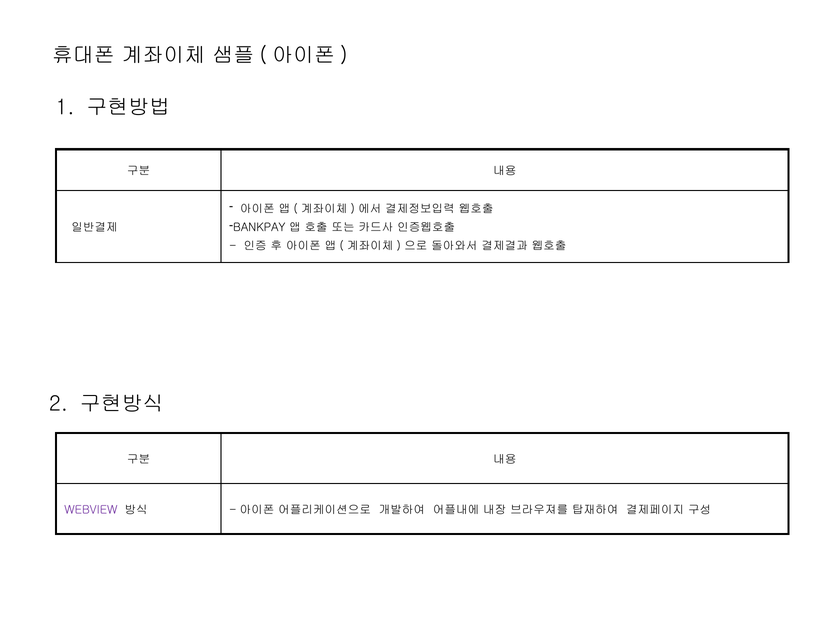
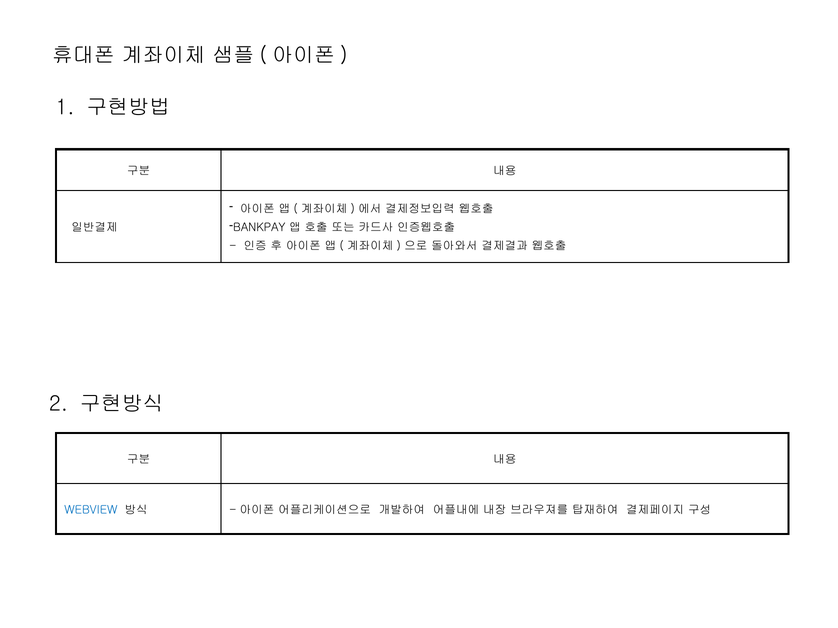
WEBVIEW colour: purple -> blue
